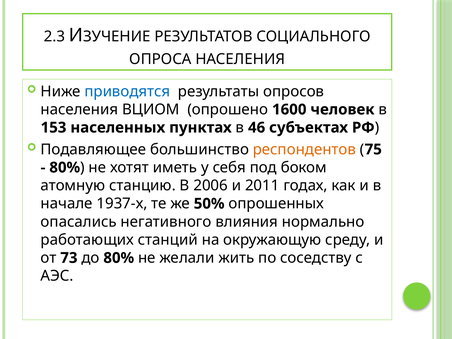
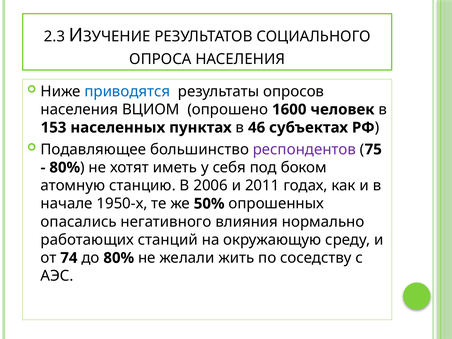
респондентов colour: orange -> purple
1937-х: 1937-х -> 1950-х
73: 73 -> 74
